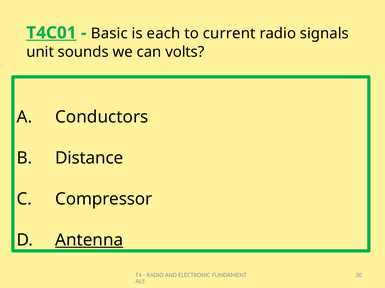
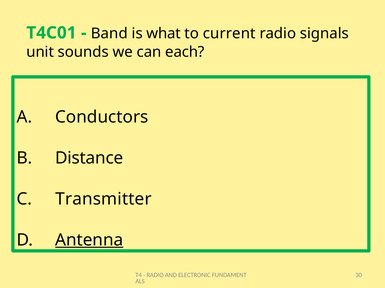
T4C01 underline: present -> none
Basic: Basic -> Band
each: each -> what
volts: volts -> each
Compressor: Compressor -> Transmitter
